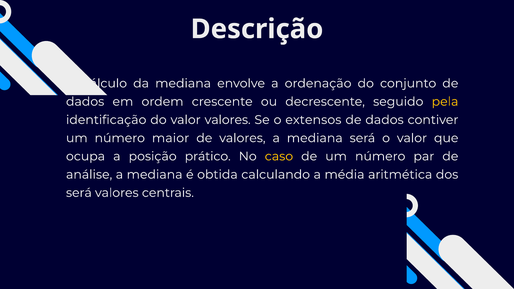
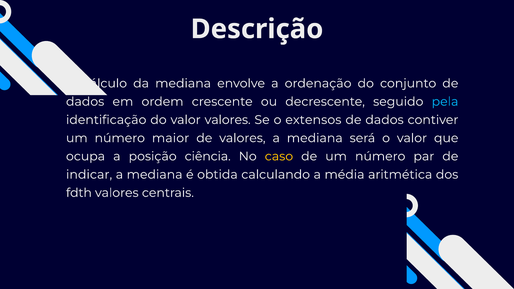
pela colour: yellow -> light blue
prático: prático -> ciência
análise: análise -> indicar
será at (79, 193): será -> fdth
